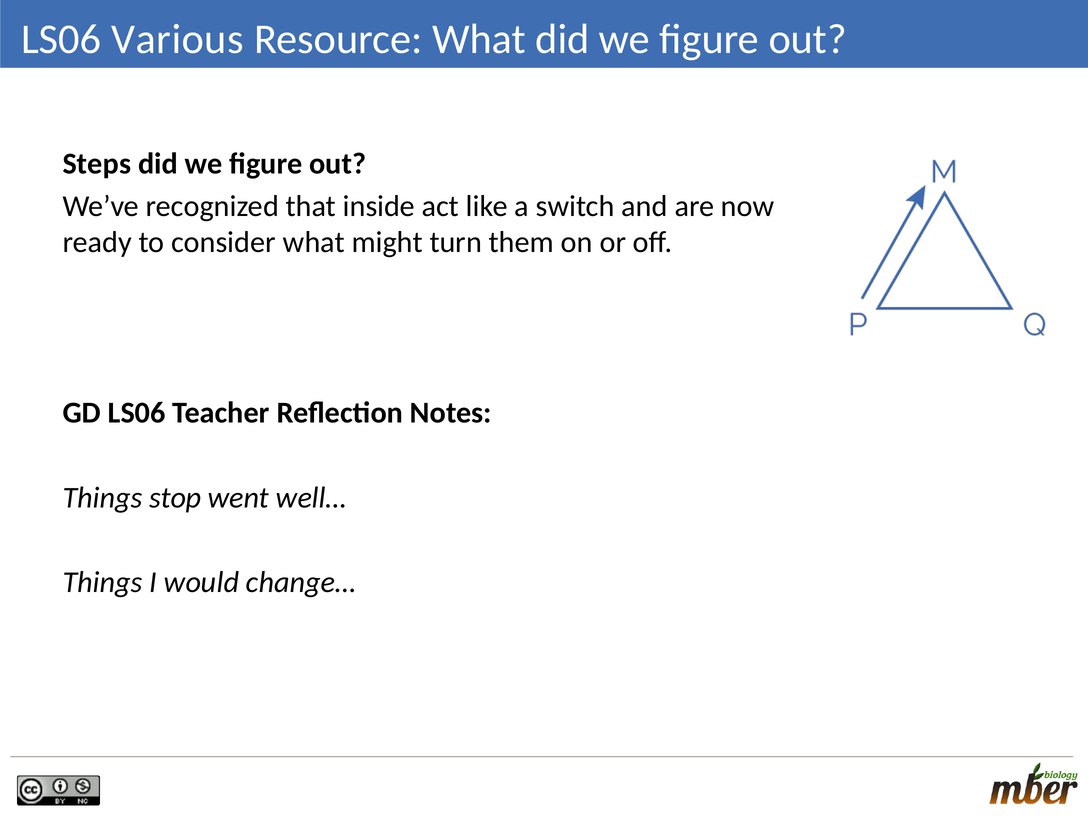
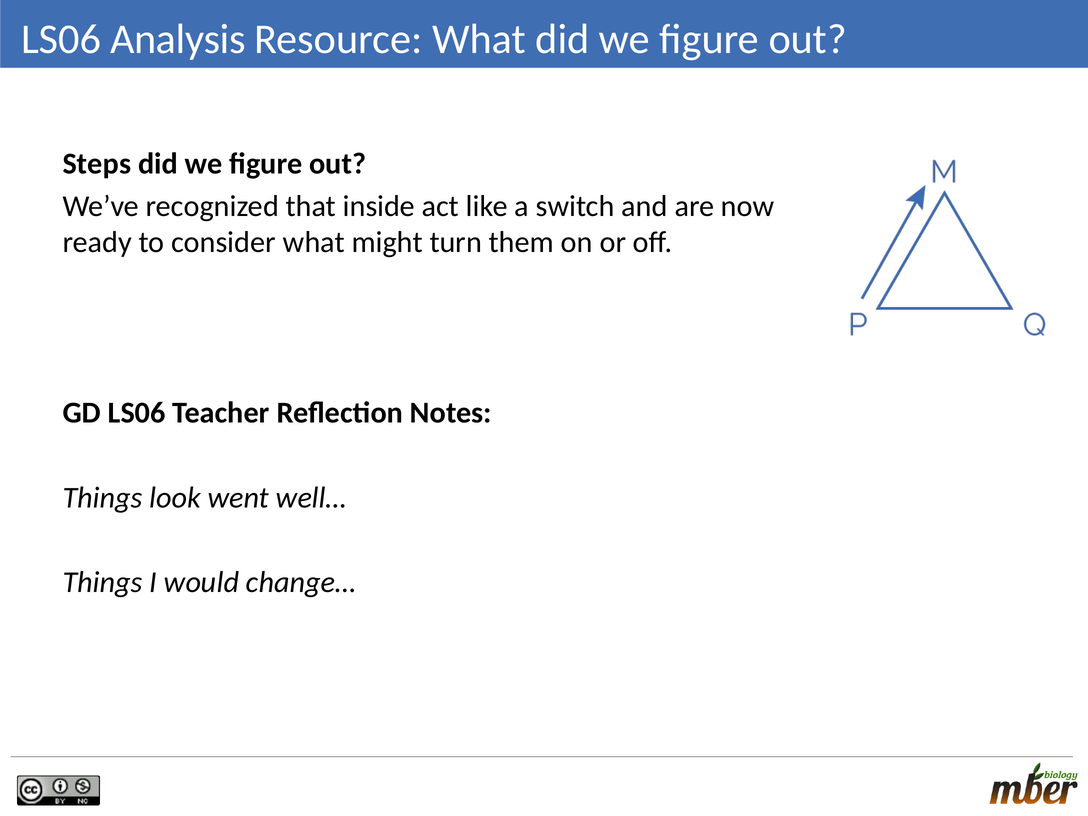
Various: Various -> Analysis
stop: stop -> look
